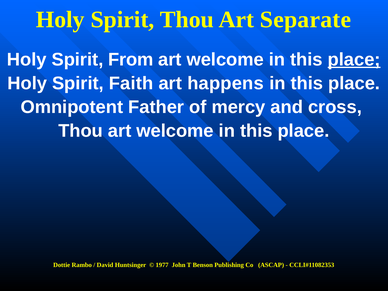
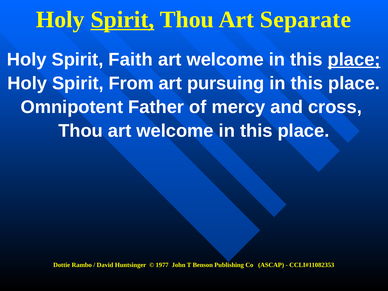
Spirit at (122, 19) underline: none -> present
From: From -> Faith
Faith: Faith -> From
happens: happens -> pursuing
